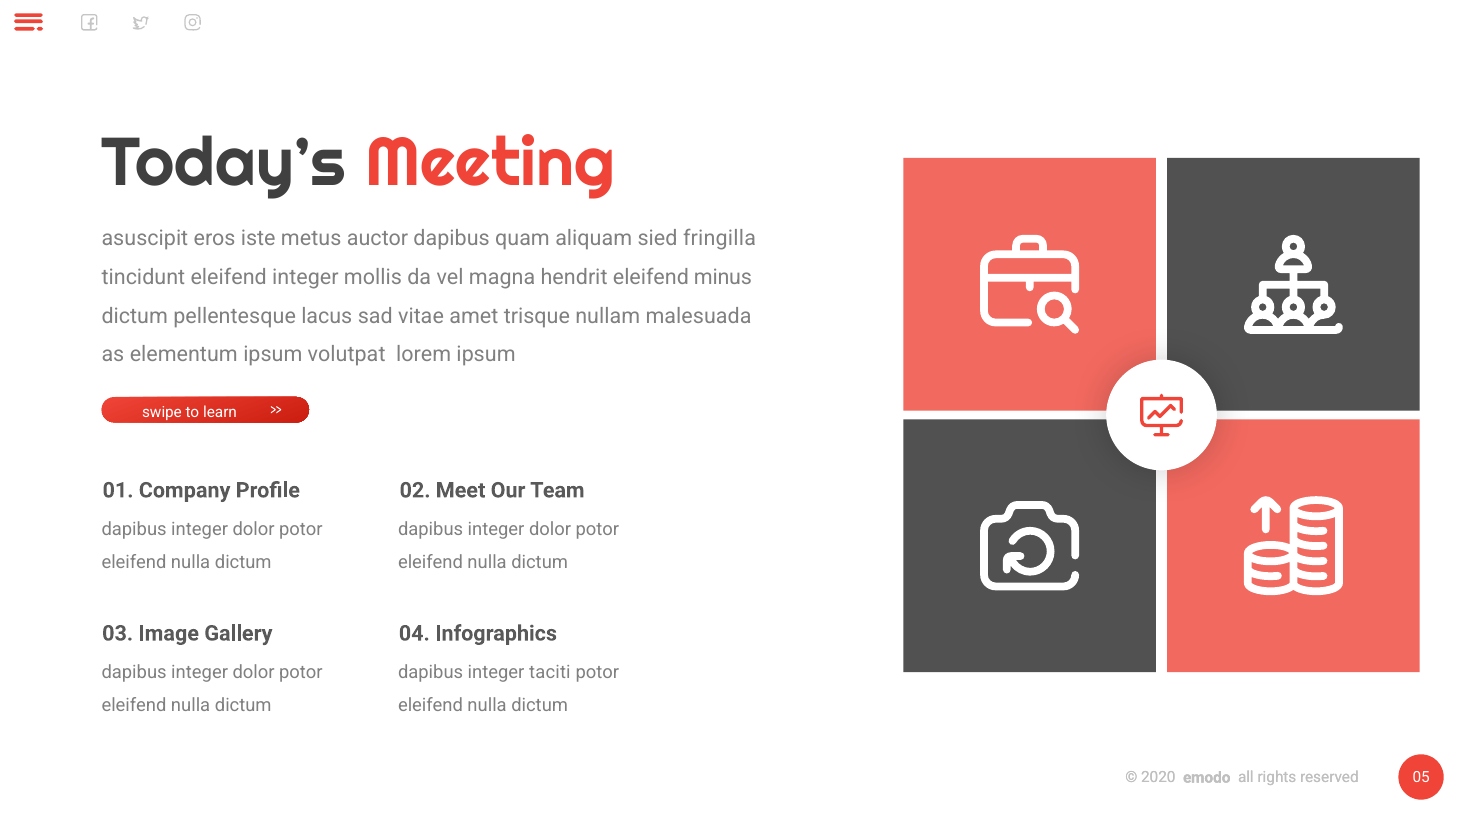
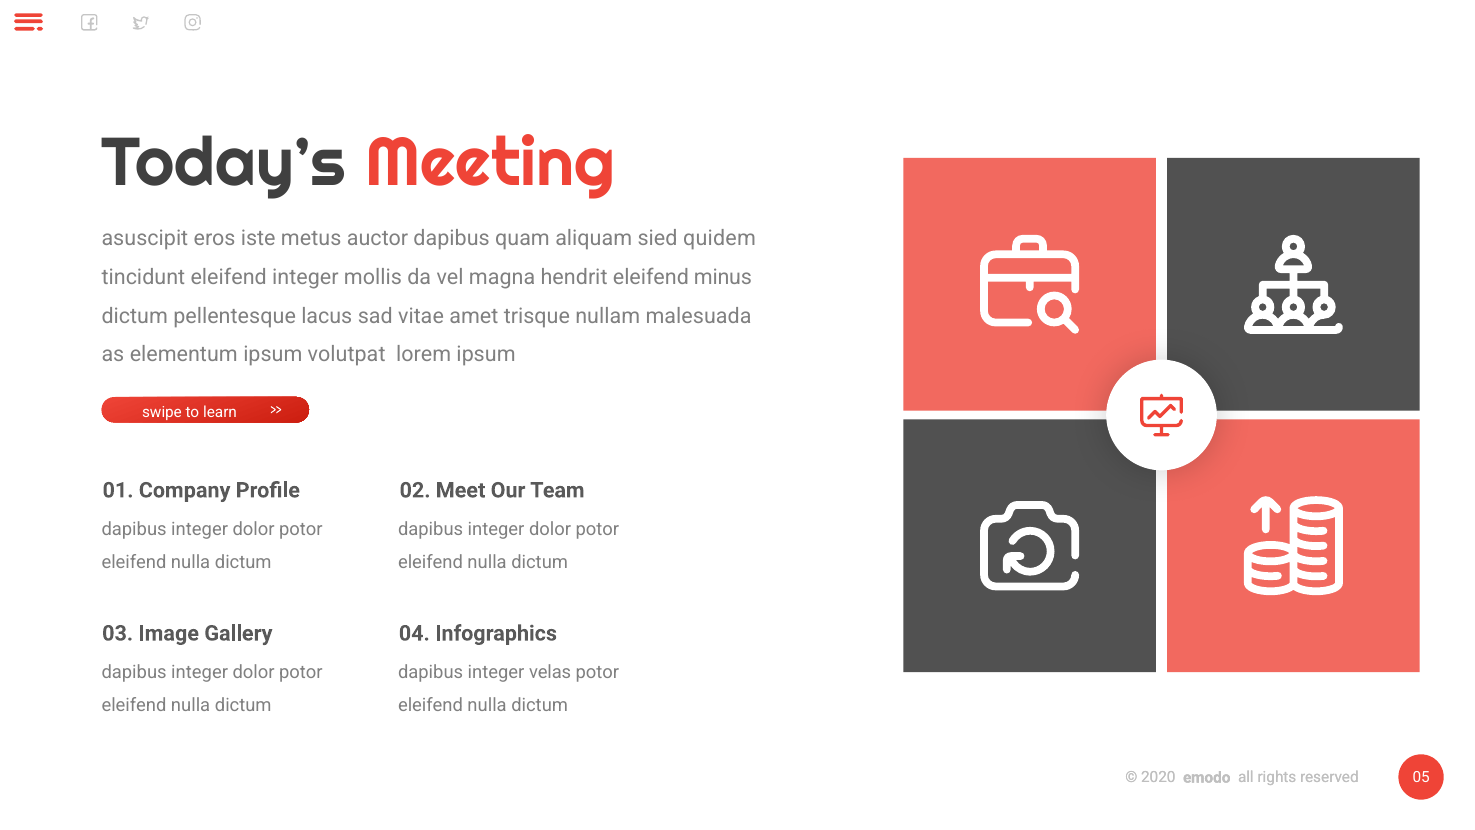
fringilla: fringilla -> quidem
taciti: taciti -> velas
